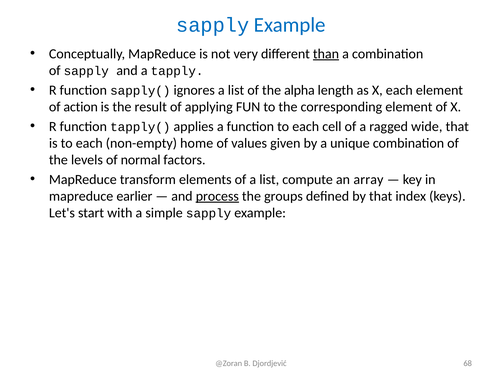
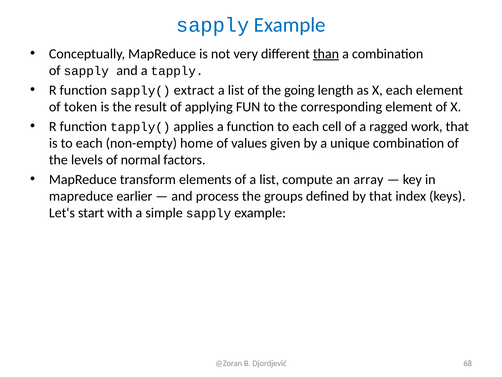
ignores: ignores -> extract
alpha: alpha -> going
action: action -> token
wide: wide -> work
process underline: present -> none
